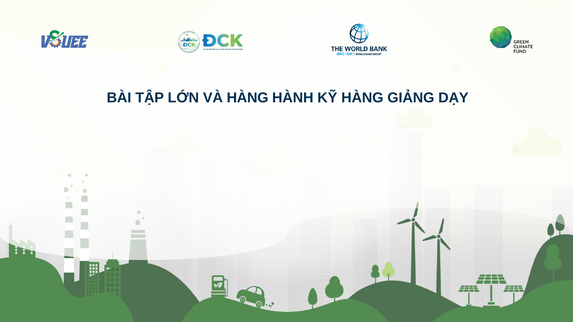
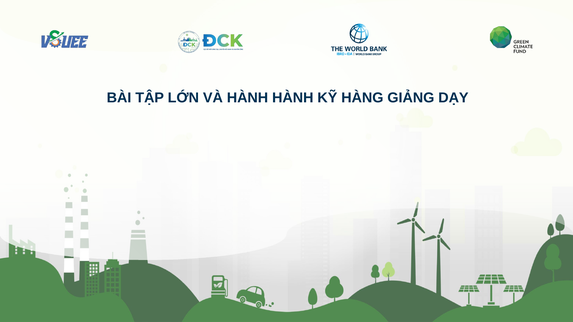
VÀ HÀNG: HÀNG -> HÀNH
